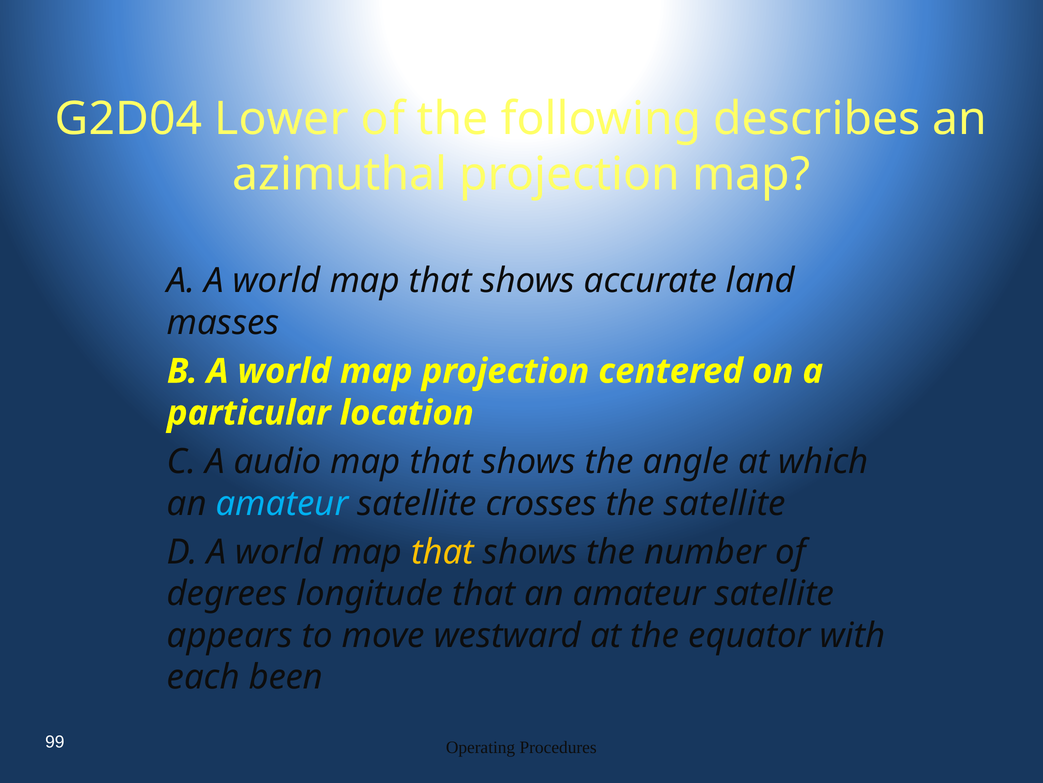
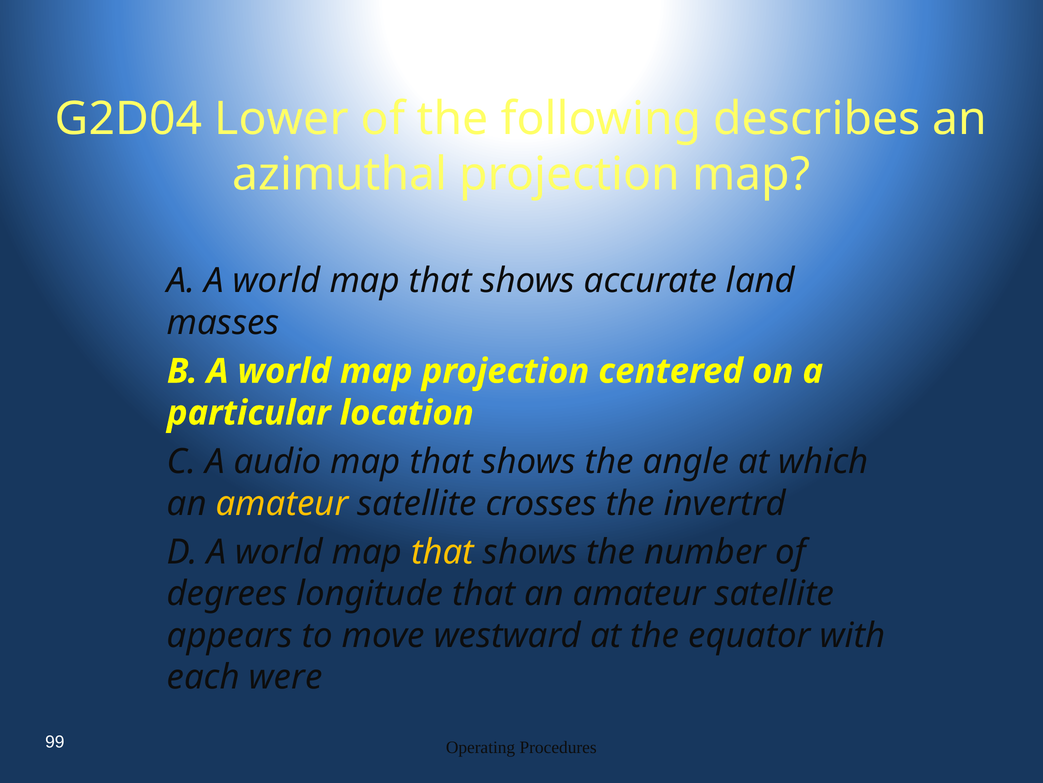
amateur at (282, 503) colour: light blue -> yellow
the satellite: satellite -> invertrd
been: been -> were
